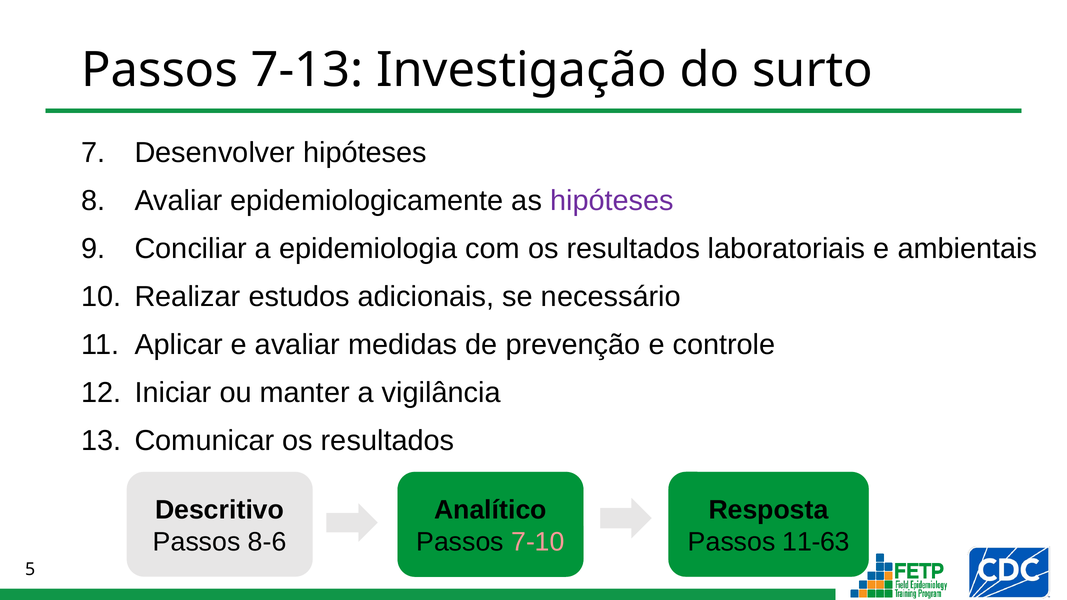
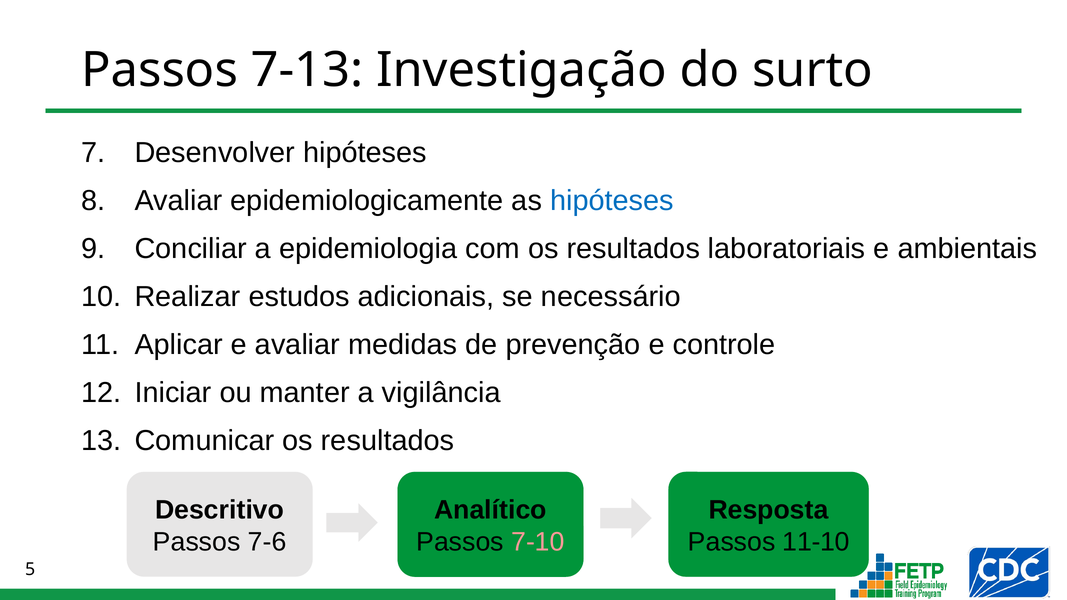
hipóteses at (612, 201) colour: purple -> blue
8-6: 8-6 -> 7-6
11-63: 11-63 -> 11-10
